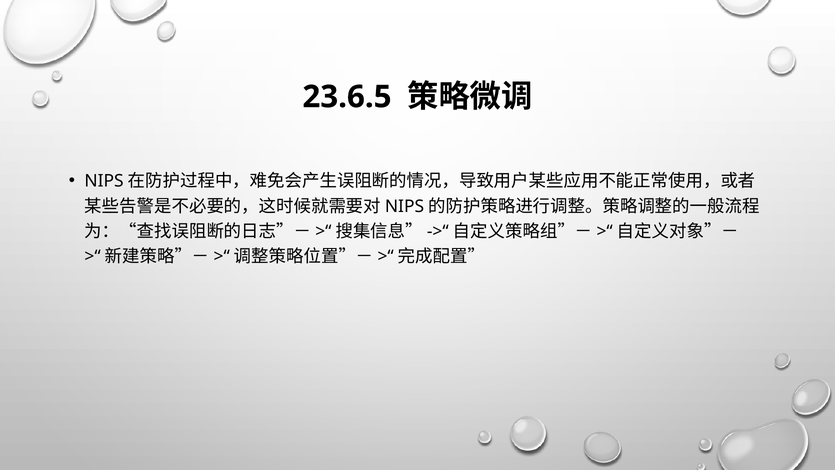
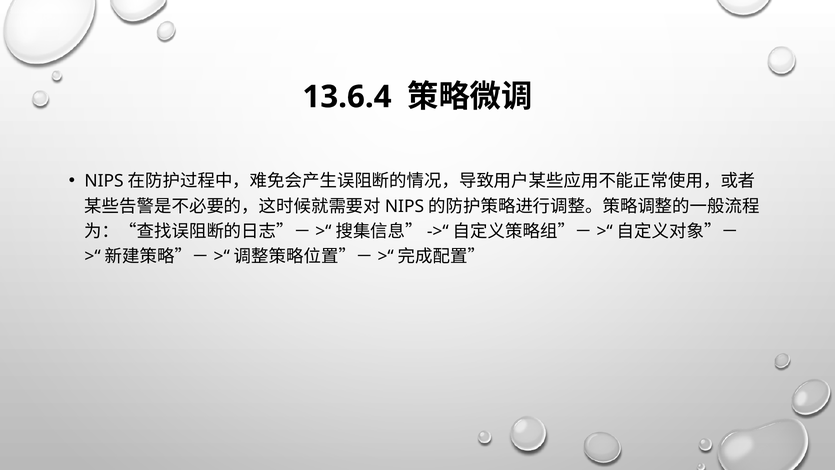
23.6.5: 23.6.5 -> 13.6.4
